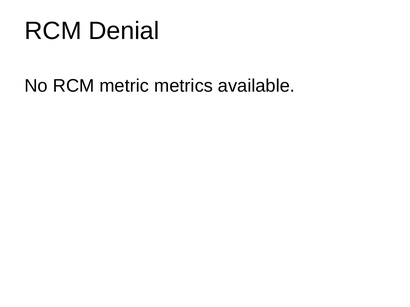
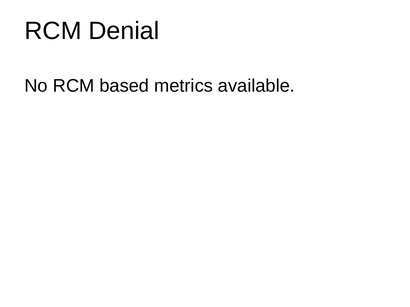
metric: metric -> based
